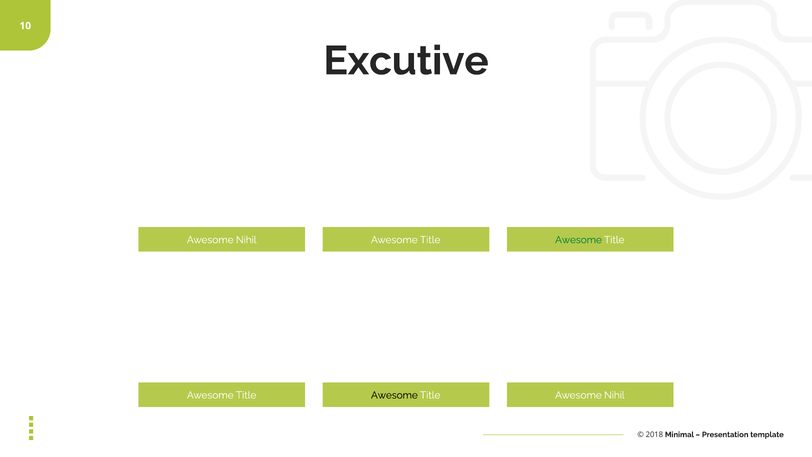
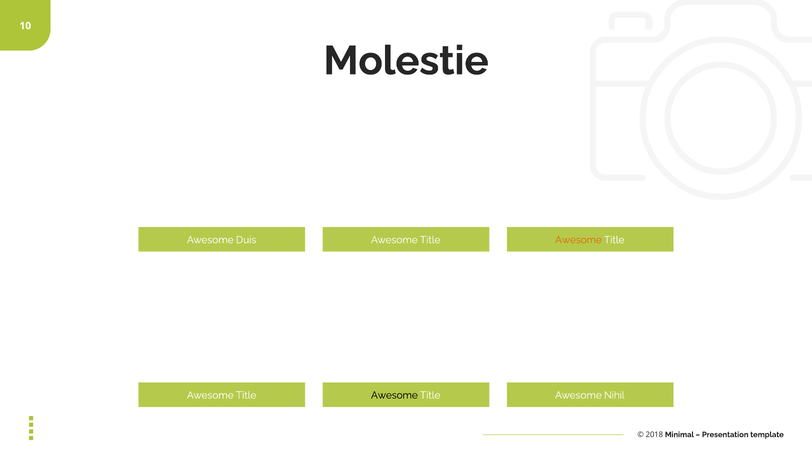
Excutive: Excutive -> Molestie
Nihil at (246, 240): Nihil -> Duis
Awesome at (578, 240) colour: green -> orange
